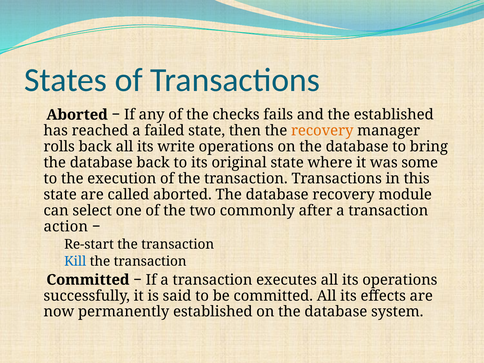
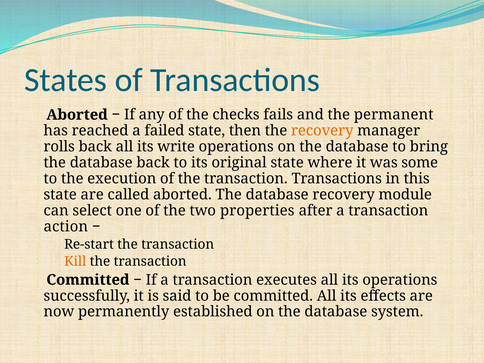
the established: established -> permanent
commonly: commonly -> properties
Kill colour: blue -> orange
